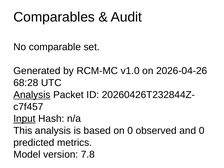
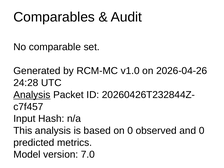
68:28: 68:28 -> 24:28
Input underline: present -> none
7.8: 7.8 -> 7.0
